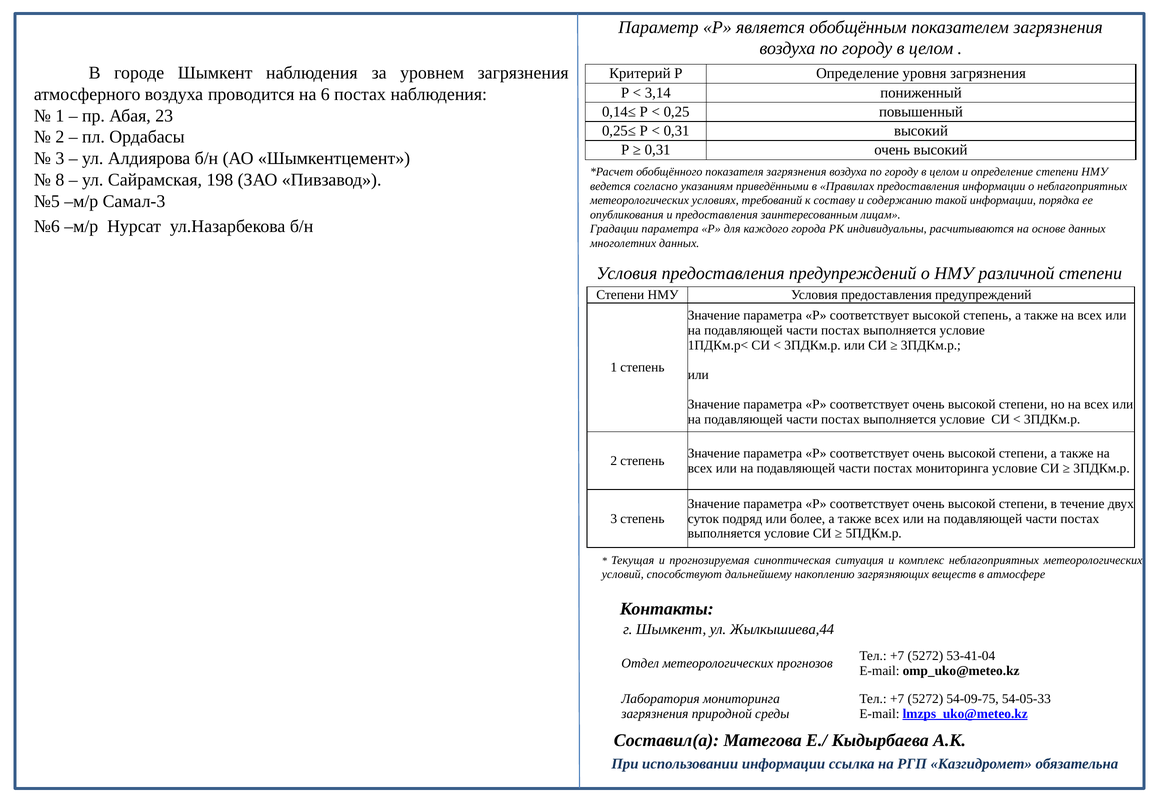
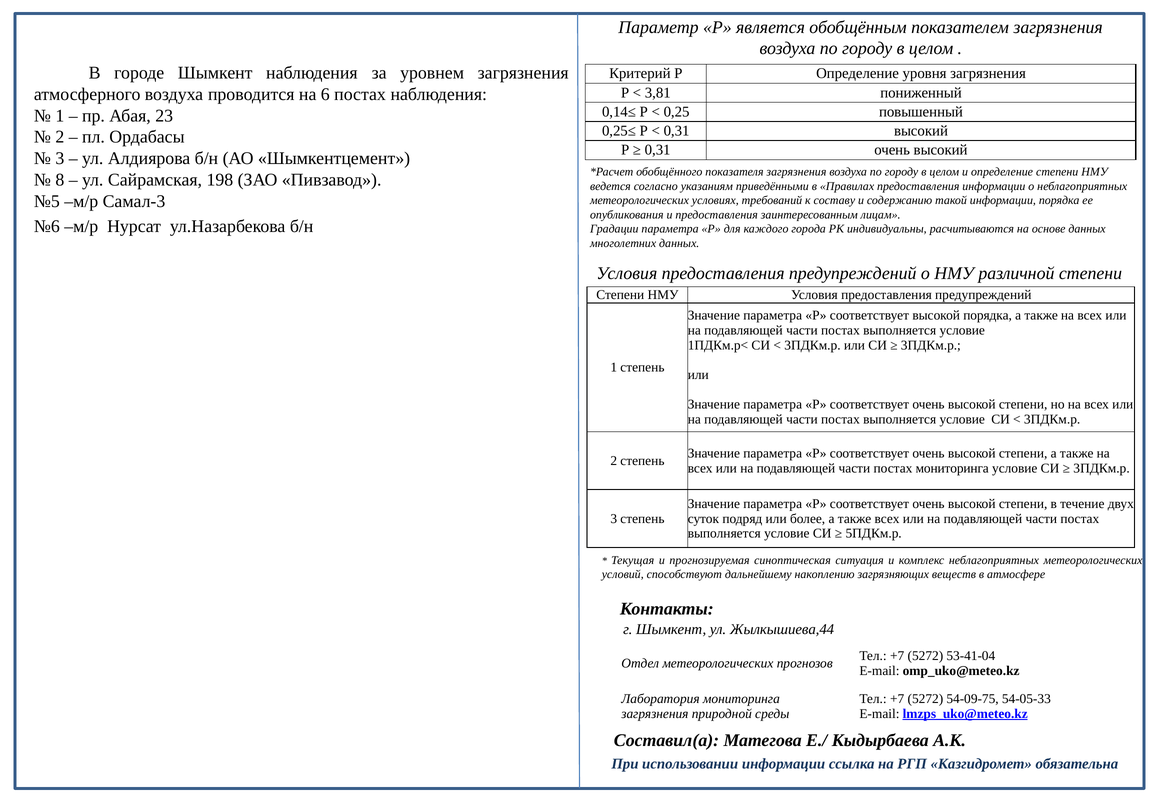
3,14: 3,14 -> 3,81
высокой степень: степень -> порядка
